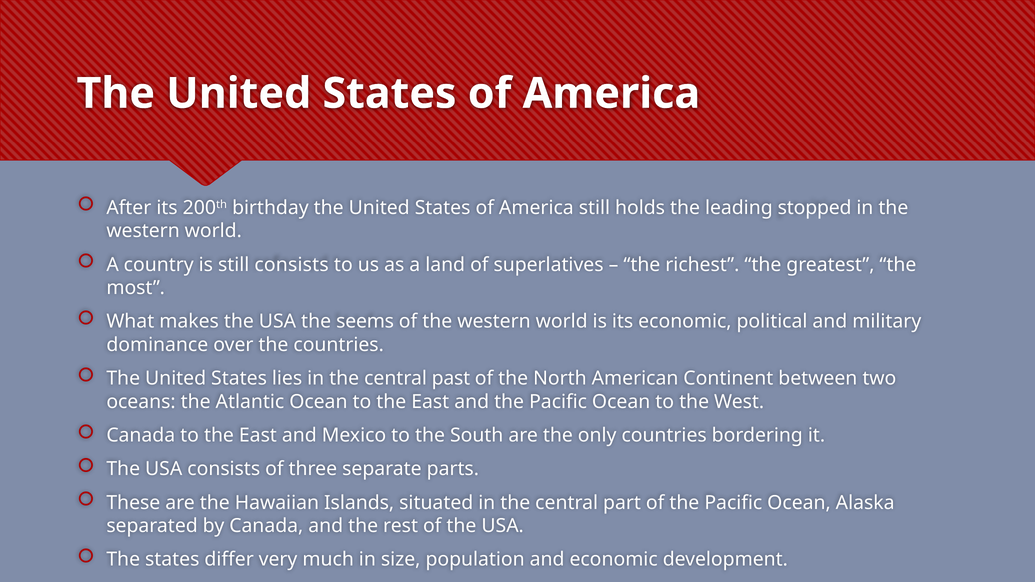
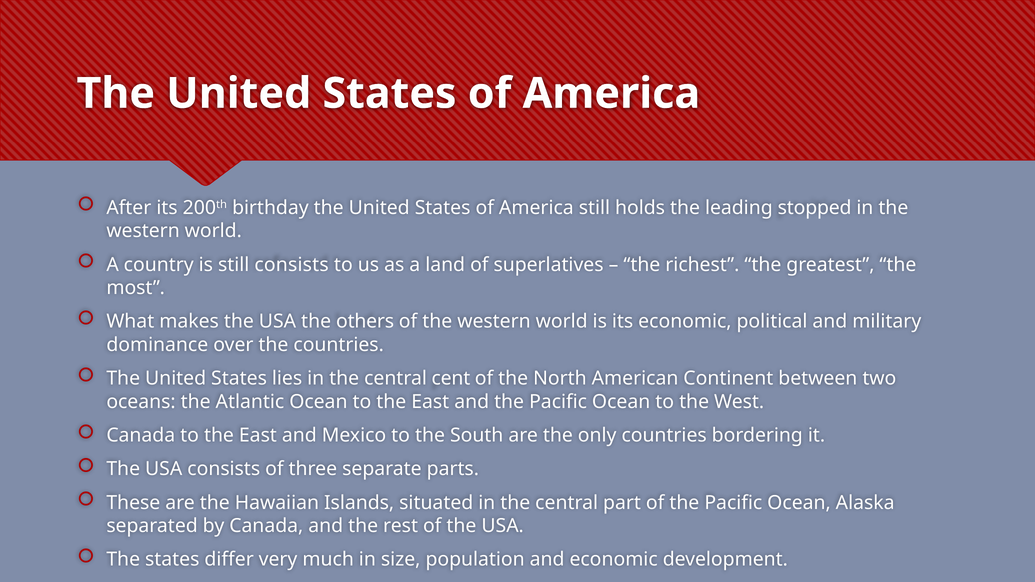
seems: seems -> others
past: past -> cent
